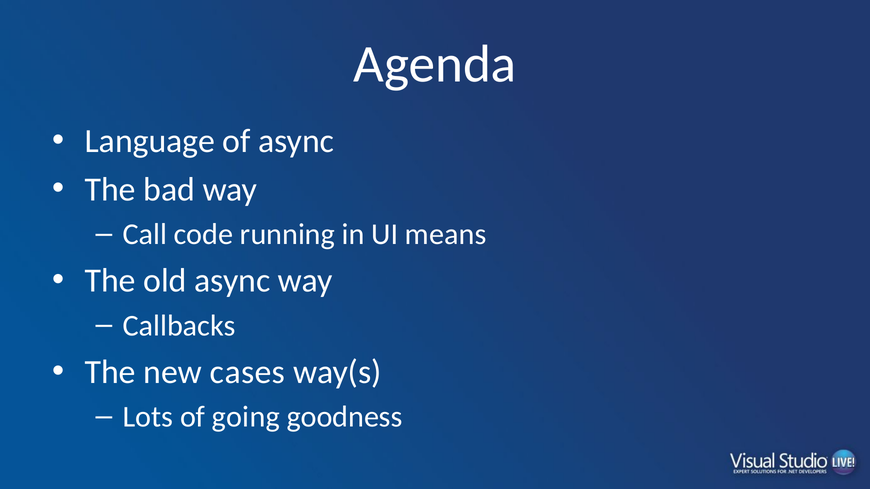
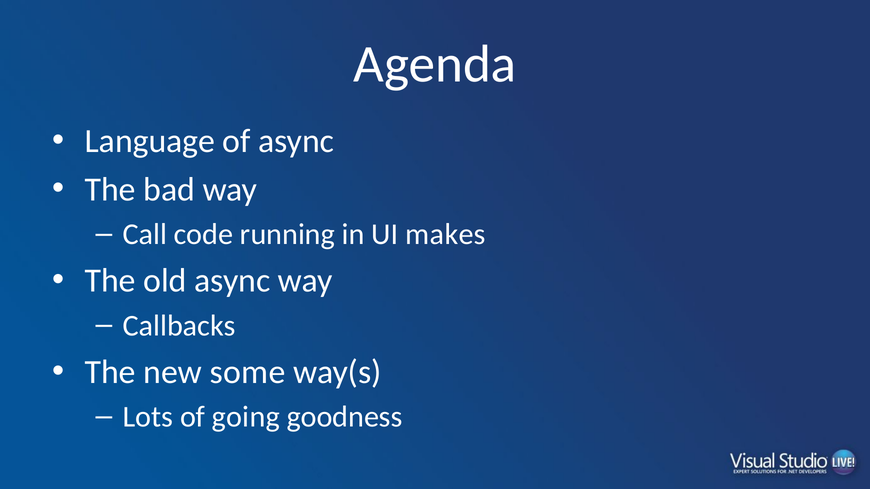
means: means -> makes
cases: cases -> some
